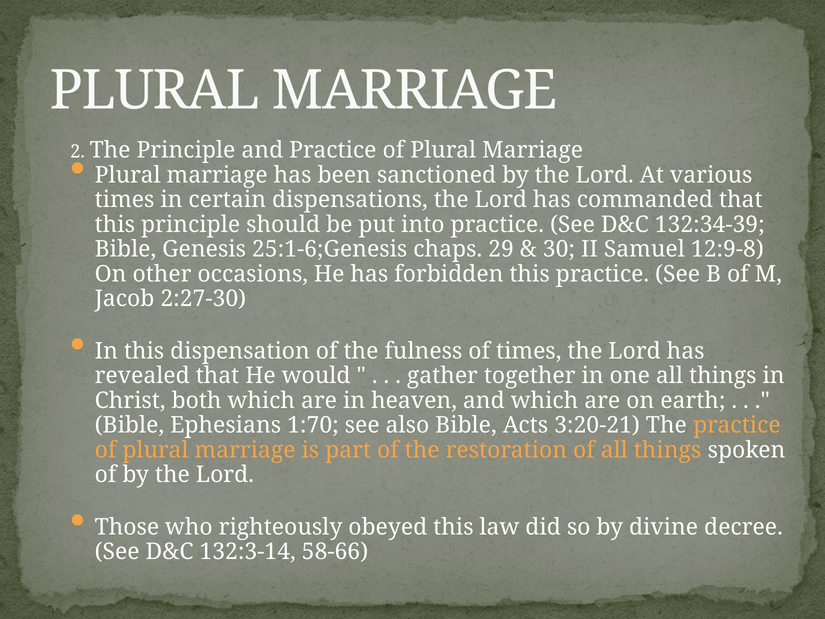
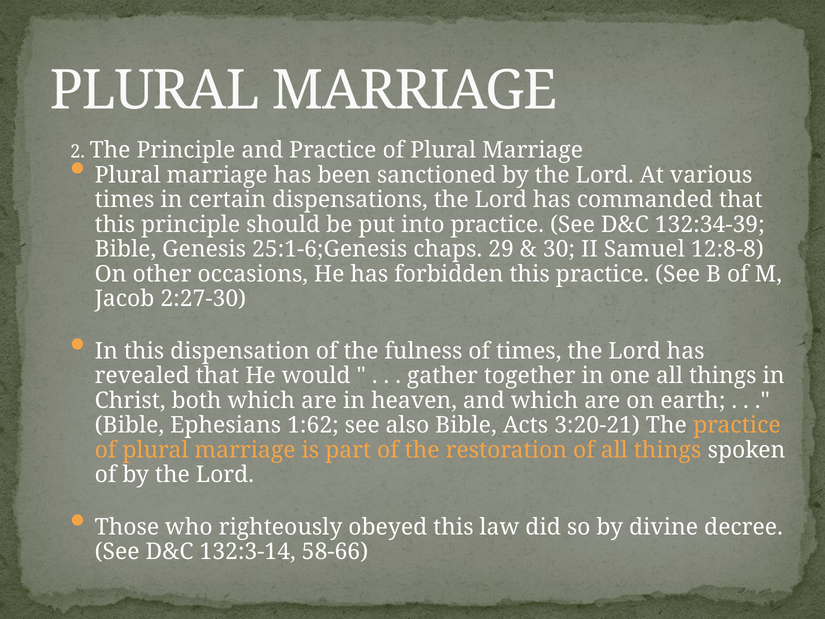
12:9-8: 12:9-8 -> 12:8-8
1:70: 1:70 -> 1:62
